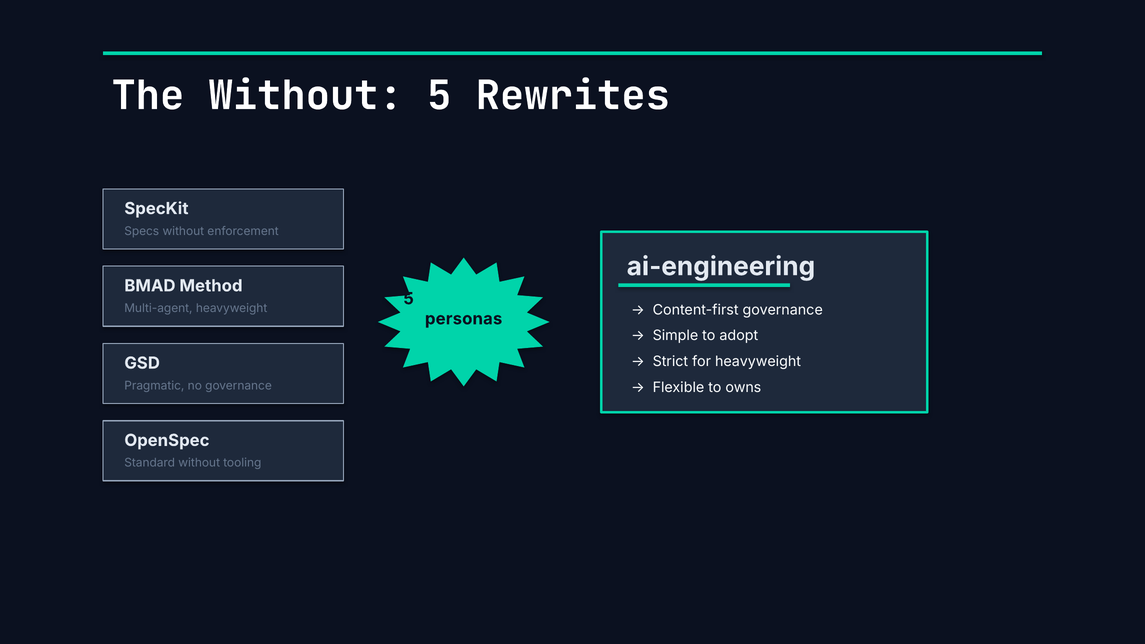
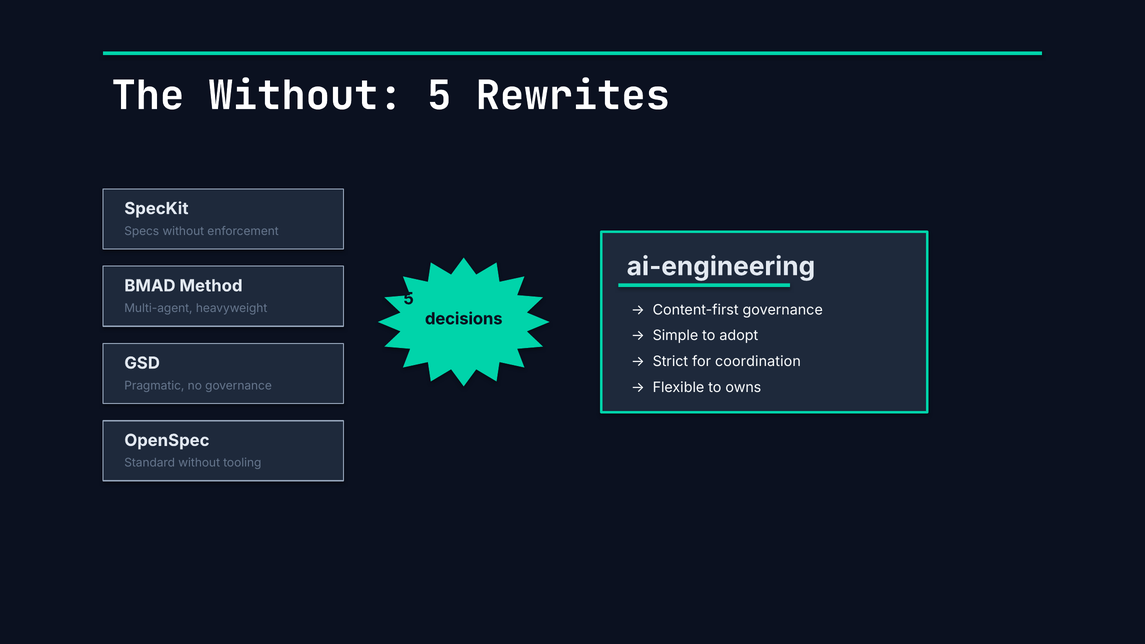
personas: personas -> decisions
for heavyweight: heavyweight -> coordination
